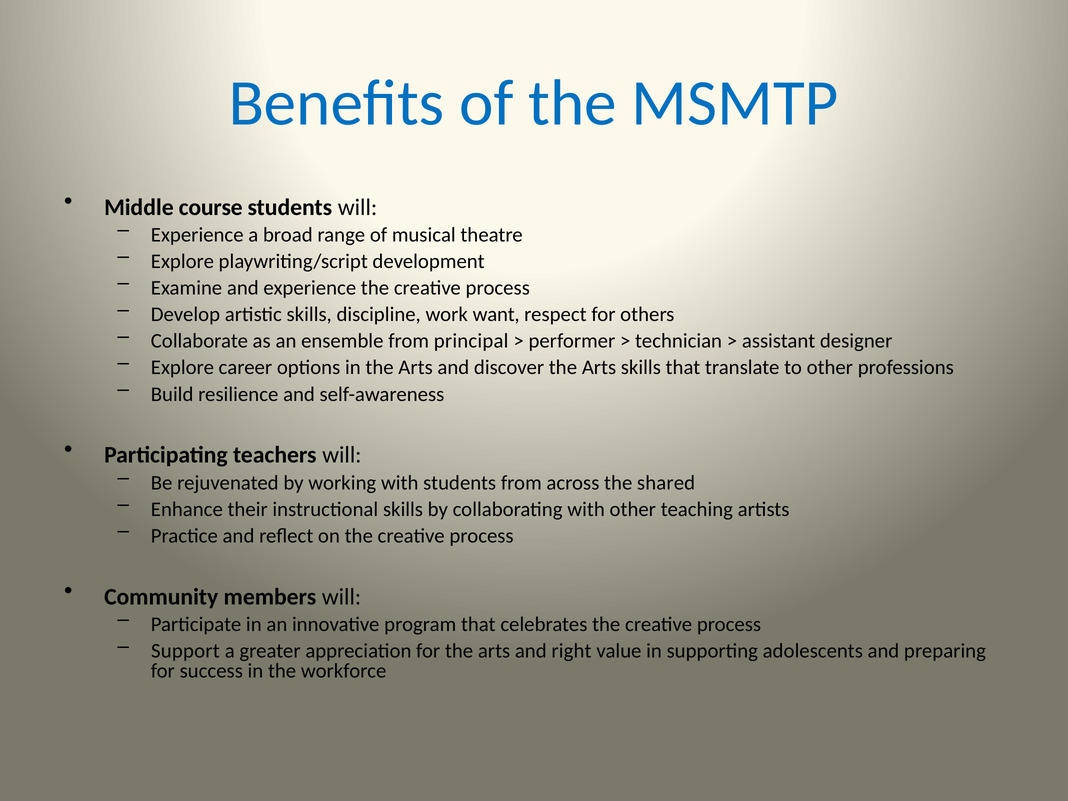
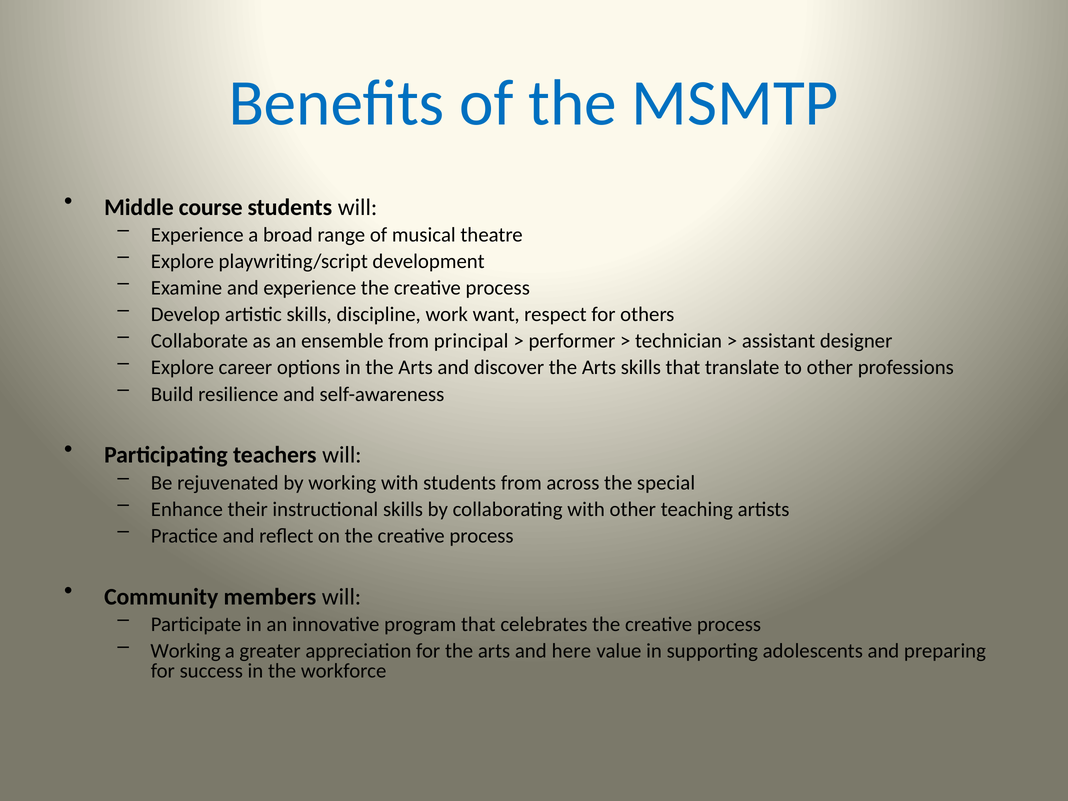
shared: shared -> special
Support at (185, 651): Support -> Working
right: right -> here
